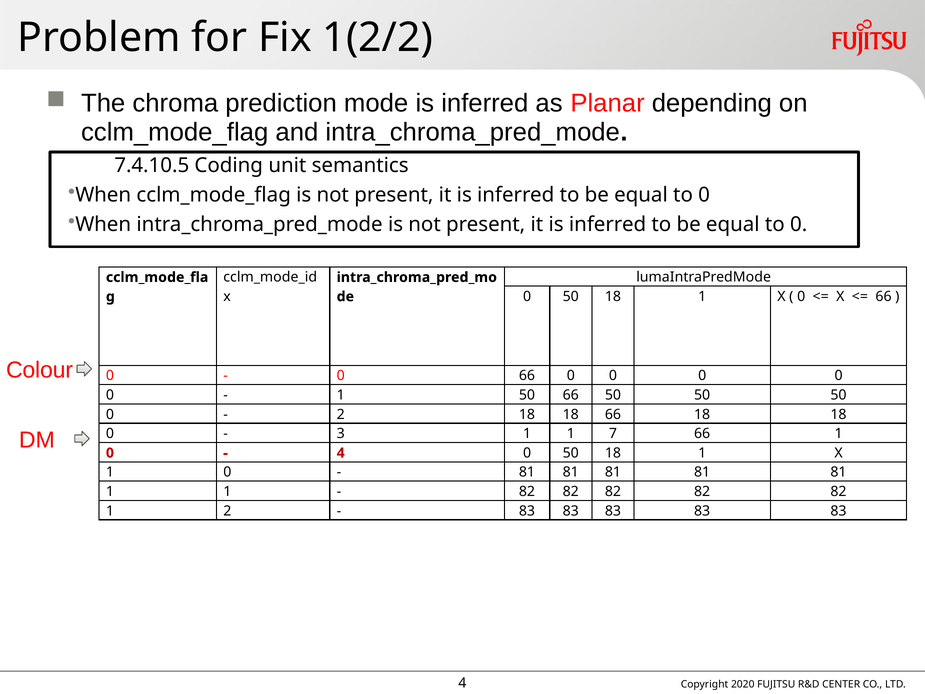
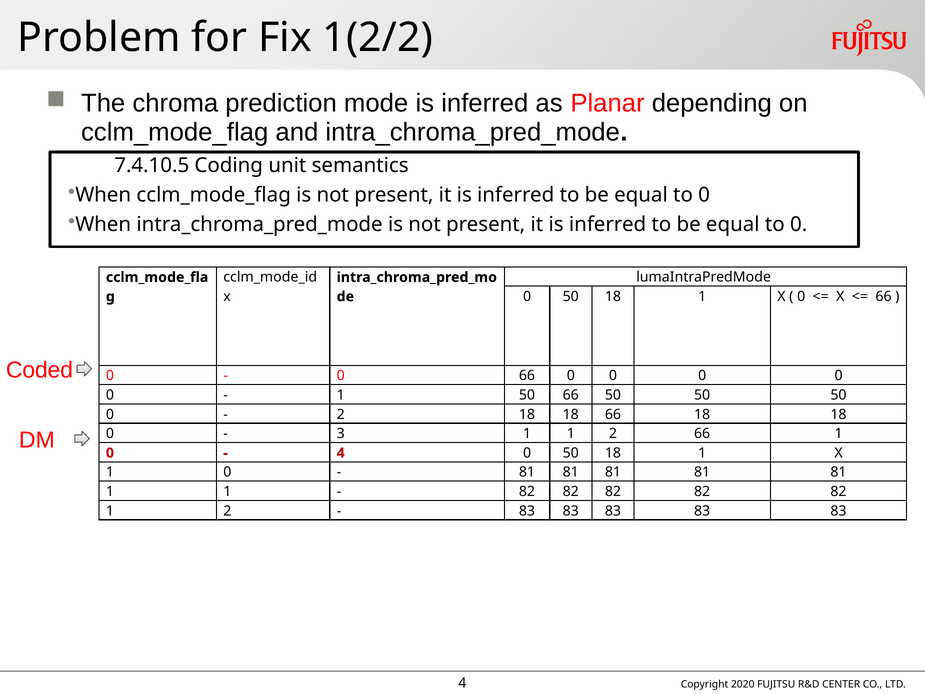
Colour: Colour -> Coded
1 1 7: 7 -> 2
